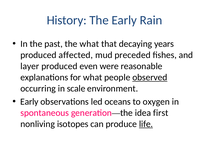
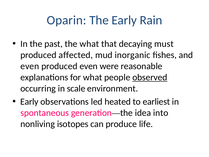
History: History -> Oparin
years: years -> must
preceded: preceded -> inorganic
layer at (30, 66): layer -> even
oceans: oceans -> heated
oxygen: oxygen -> earliest
first: first -> into
life underline: present -> none
